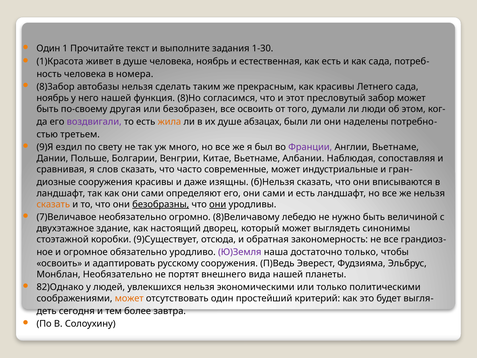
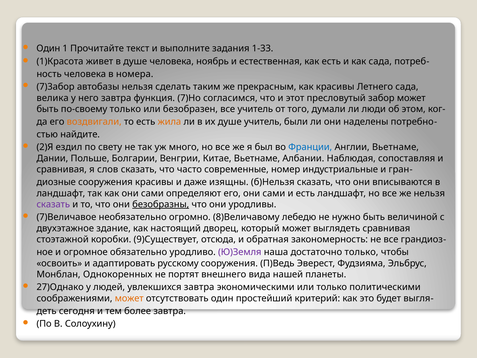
1-30: 1-30 -> 1-33
8)3абор: 8)3абор -> 7)3абор
ноябрь at (53, 98): ноябрь -> велика
него нашей: нашей -> завтра
8)Но: 8)Но -> 7)Но
по-своему другая: другая -> только
все освоить: освоить -> учитель
воздвигали colour: purple -> orange
душе абзацах: абзацах -> учитель
третьем: третьем -> найдите
9)Я: 9)Я -> 2)Я
Франции colour: purple -> blue
современные может: может -> номер
сказать at (53, 204) colour: orange -> purple
они at (218, 204) underline: present -> none
выглядеть синонимы: синонимы -> сравнивая
Монблан Необязательно: Необязательно -> Однокоренных
82)Однако: 82)Однако -> 27)Однако
увлекшихся нельзя: нельзя -> завтра
